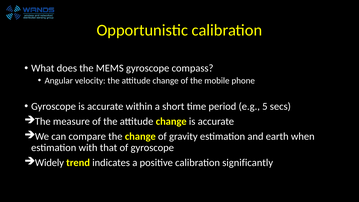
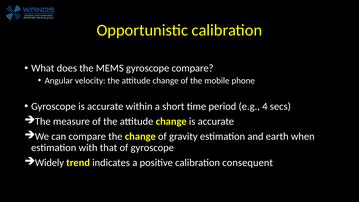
gyroscope compass: compass -> compare
5: 5 -> 4
significantly: significantly -> consequent
